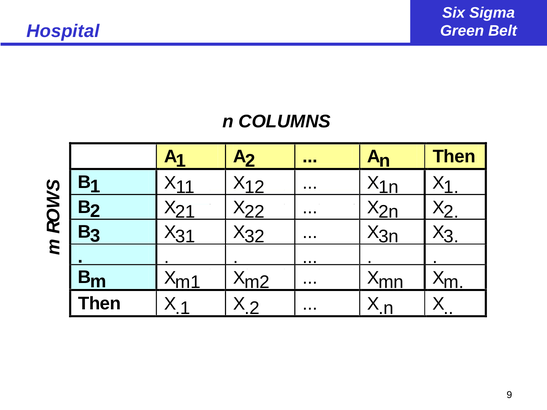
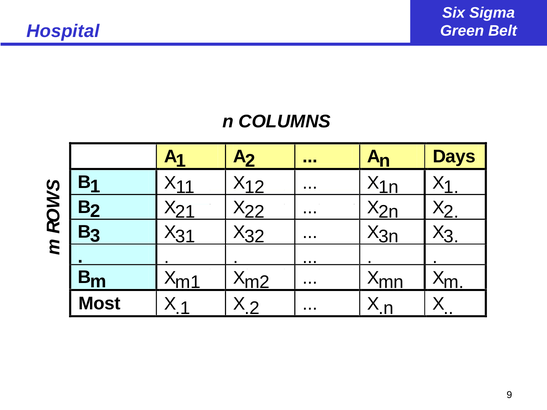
Then at (454, 157): Then -> Days
Then at (100, 304): Then -> Most
